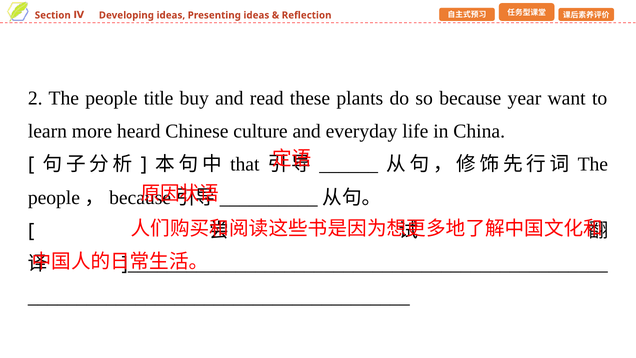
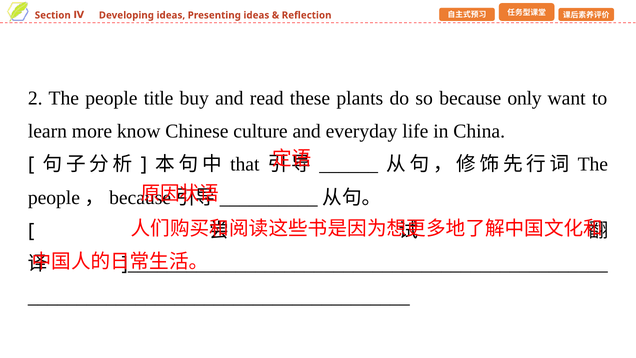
year: year -> only
heard: heard -> know
